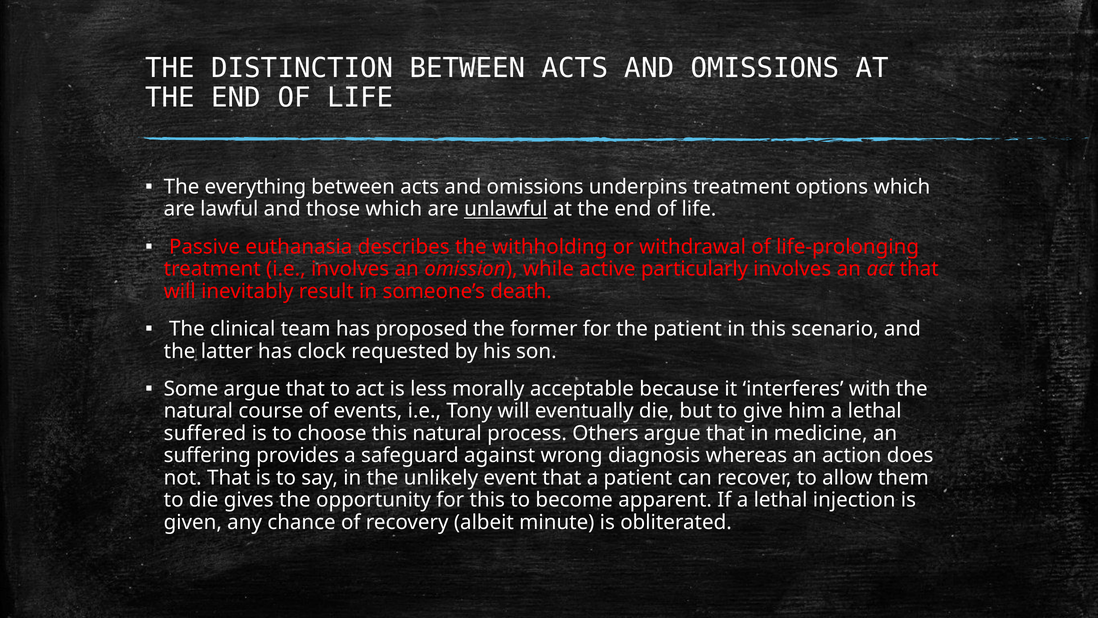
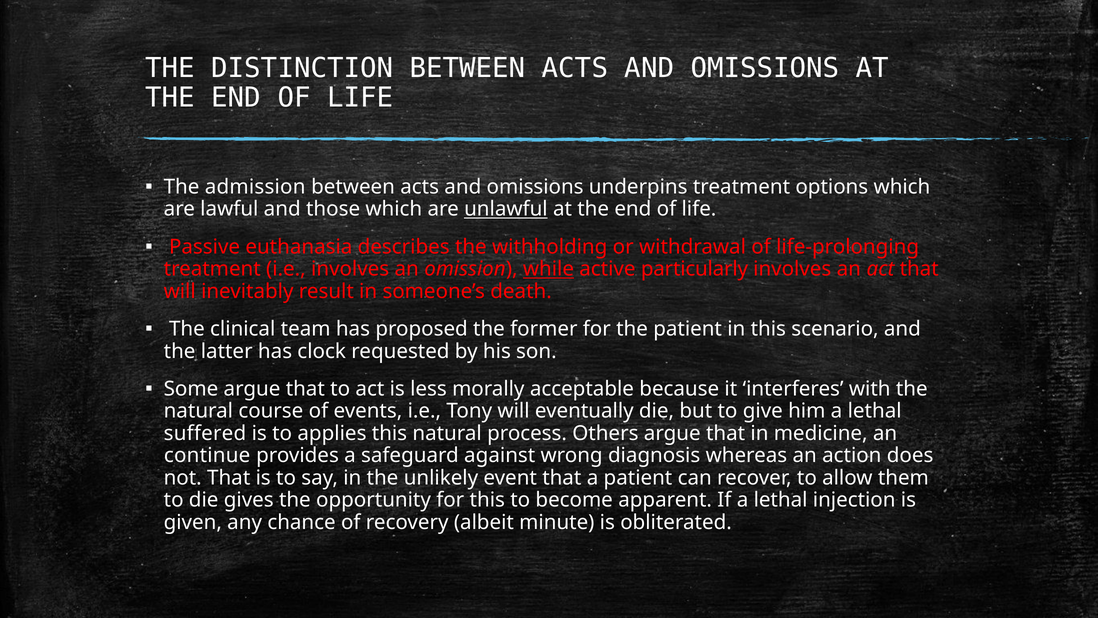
everything: everything -> admission
while underline: none -> present
choose: choose -> applies
suffering: suffering -> continue
